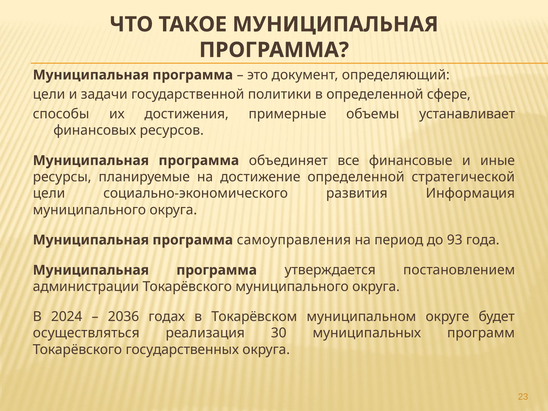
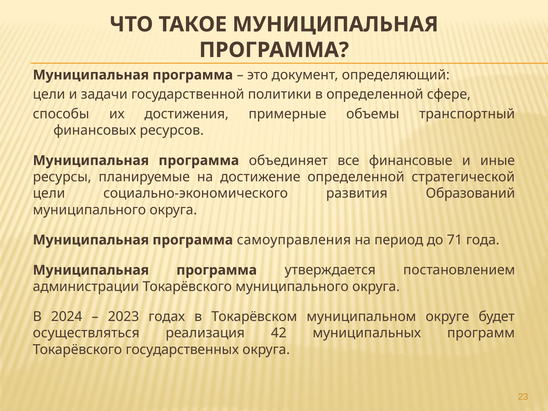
устанавливает: устанавливает -> транспортный
Информация: Информация -> Образований
93: 93 -> 71
2036: 2036 -> 2023
30: 30 -> 42
